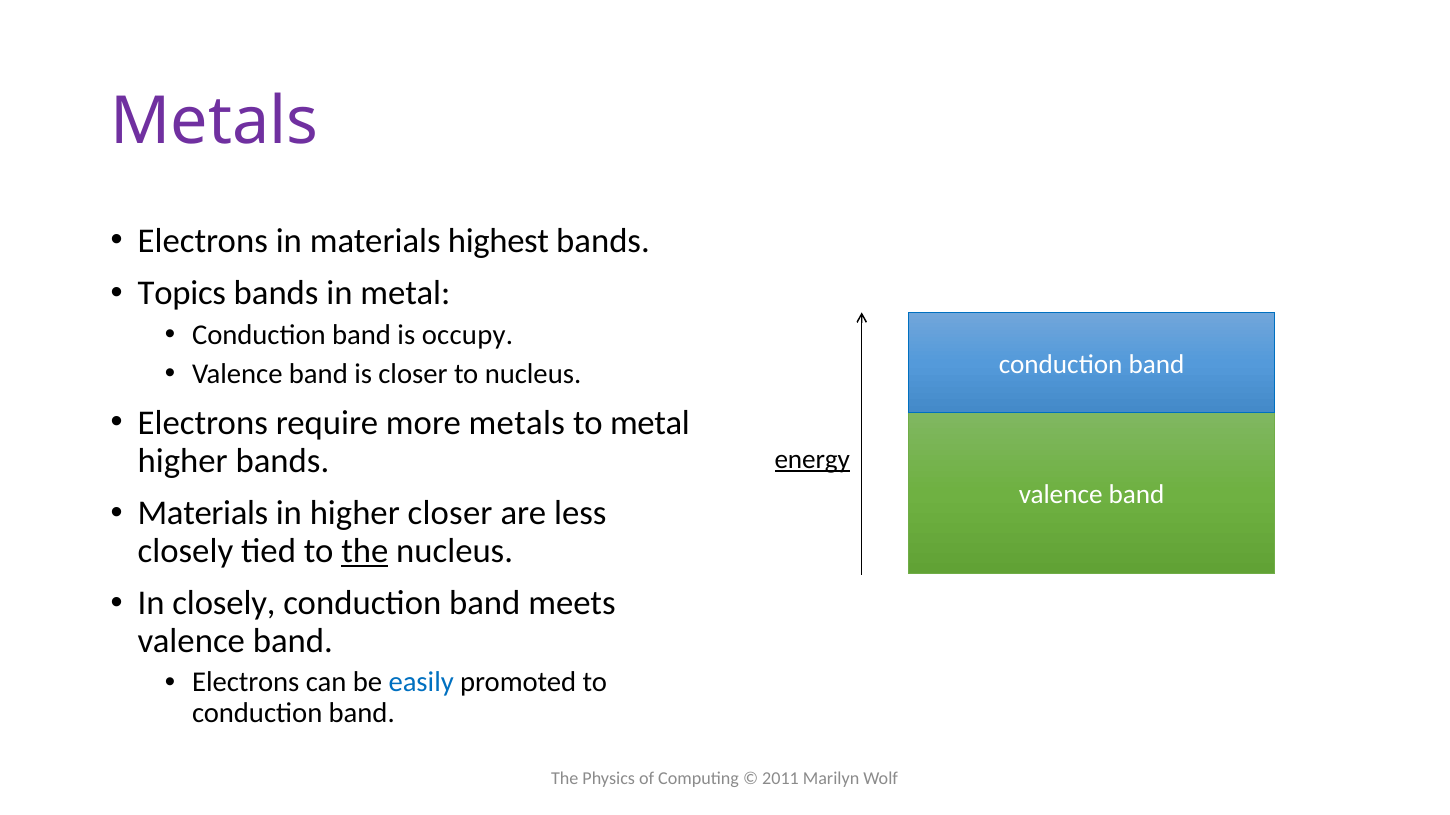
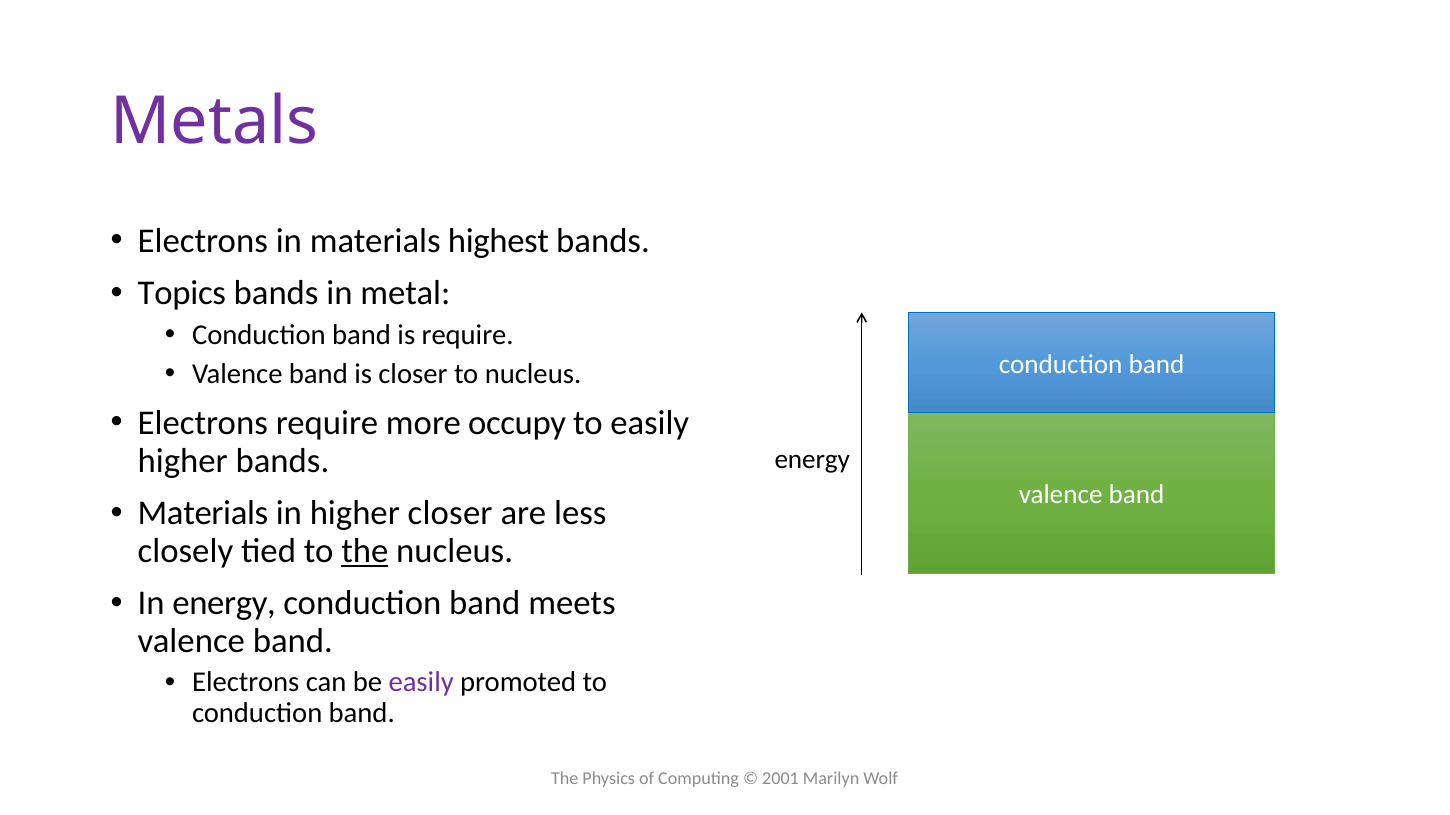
is occupy: occupy -> require
more metals: metals -> occupy
to metal: metal -> easily
energy at (812, 460) underline: present -> none
In closely: closely -> energy
easily at (421, 683) colour: blue -> purple
2011: 2011 -> 2001
